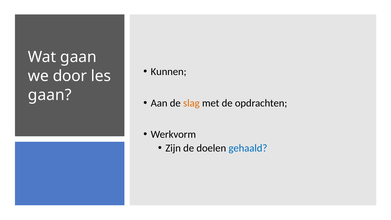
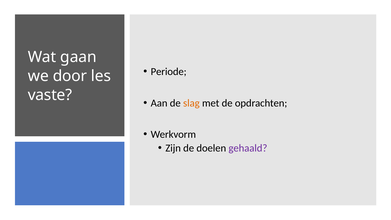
Kunnen: Kunnen -> Periode
gaan at (50, 95): gaan -> vaste
gehaald colour: blue -> purple
